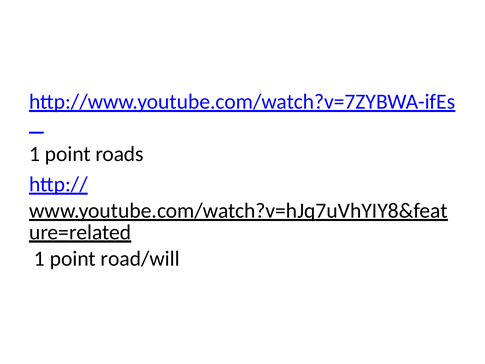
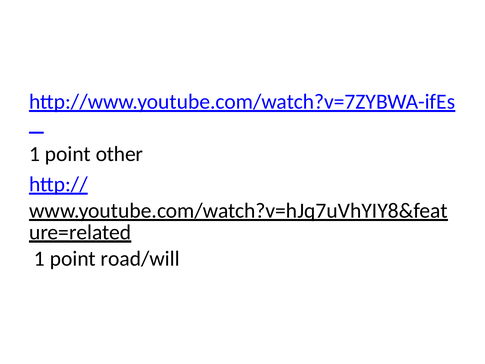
roads: roads -> other
